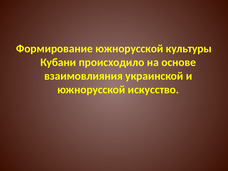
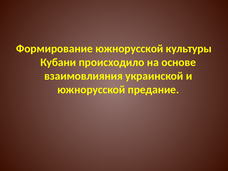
искусство: искусство -> предание
